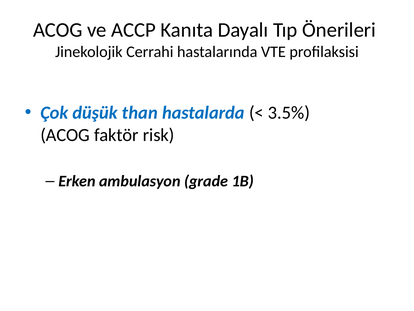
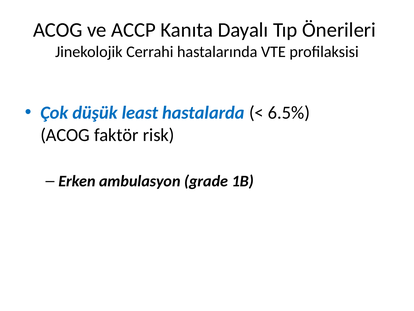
than: than -> least
3.5%: 3.5% -> 6.5%
